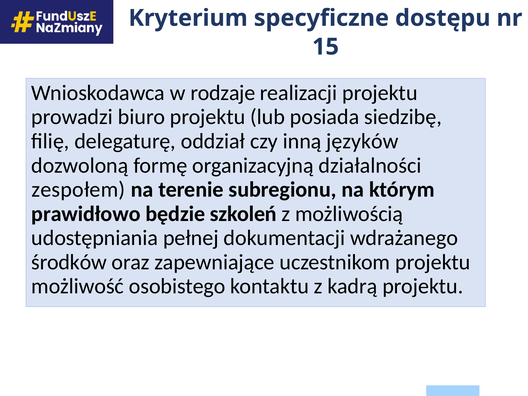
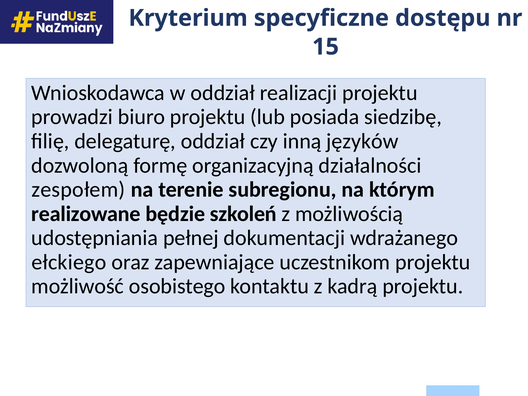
w rodzaje: rodzaje -> oddział
prawidłowo: prawidłowo -> realizowane
środków: środków -> ełckiego
